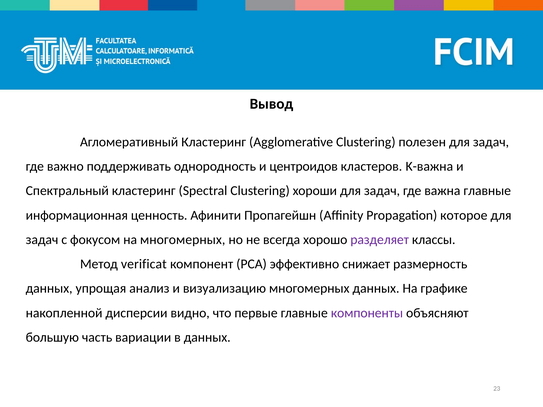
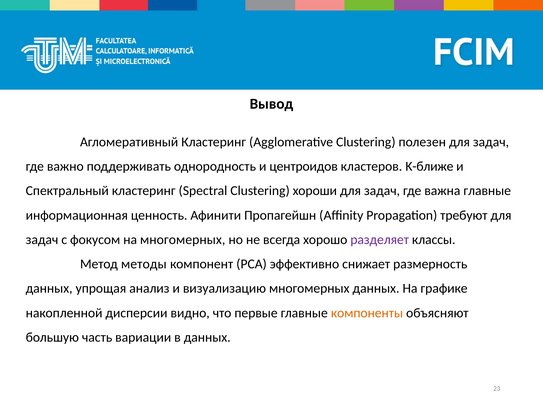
K-важна: K-важна -> K-ближе
которое: которое -> требуют
verificat: verificat -> методы
компоненты colour: purple -> orange
